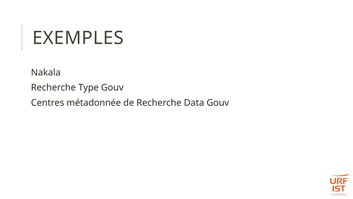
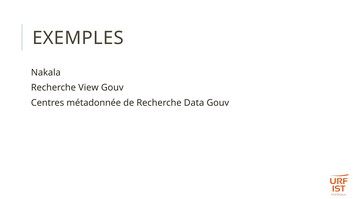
Type: Type -> View
